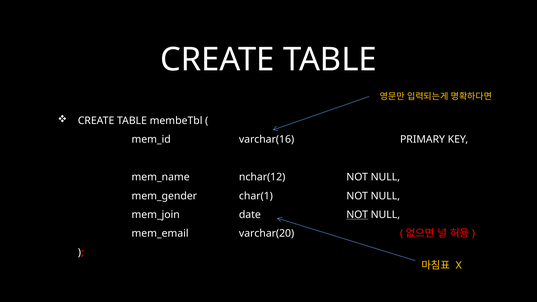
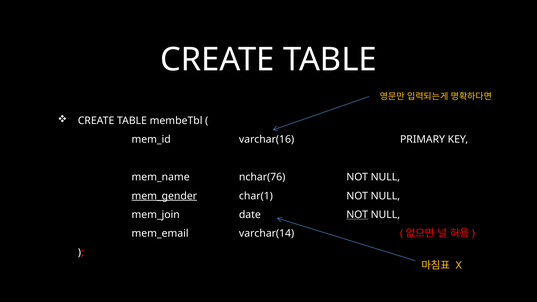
nchar(12: nchar(12 -> nchar(76
mem_gender underline: none -> present
varchar(20: varchar(20 -> varchar(14
